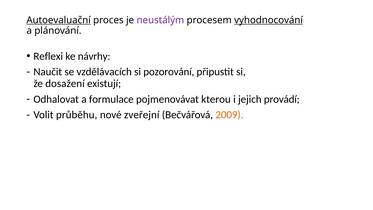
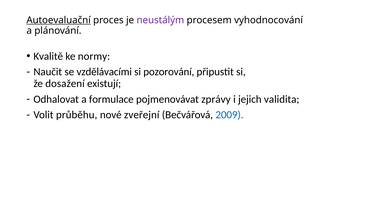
vyhodnocování underline: present -> none
Reflexi: Reflexi -> Kvalitě
návrhy: návrhy -> normy
vzdělávacích: vzdělávacích -> vzdělávacími
kterou: kterou -> zprávy
provádí: provádí -> validita
2009 colour: orange -> blue
